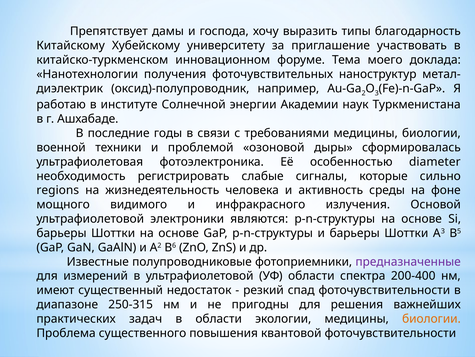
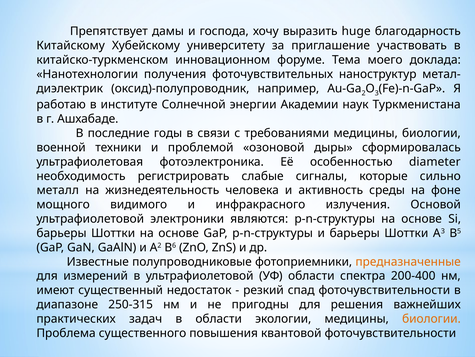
типы: типы -> huge
regions: regions -> металл
предназначенные colour: purple -> orange
